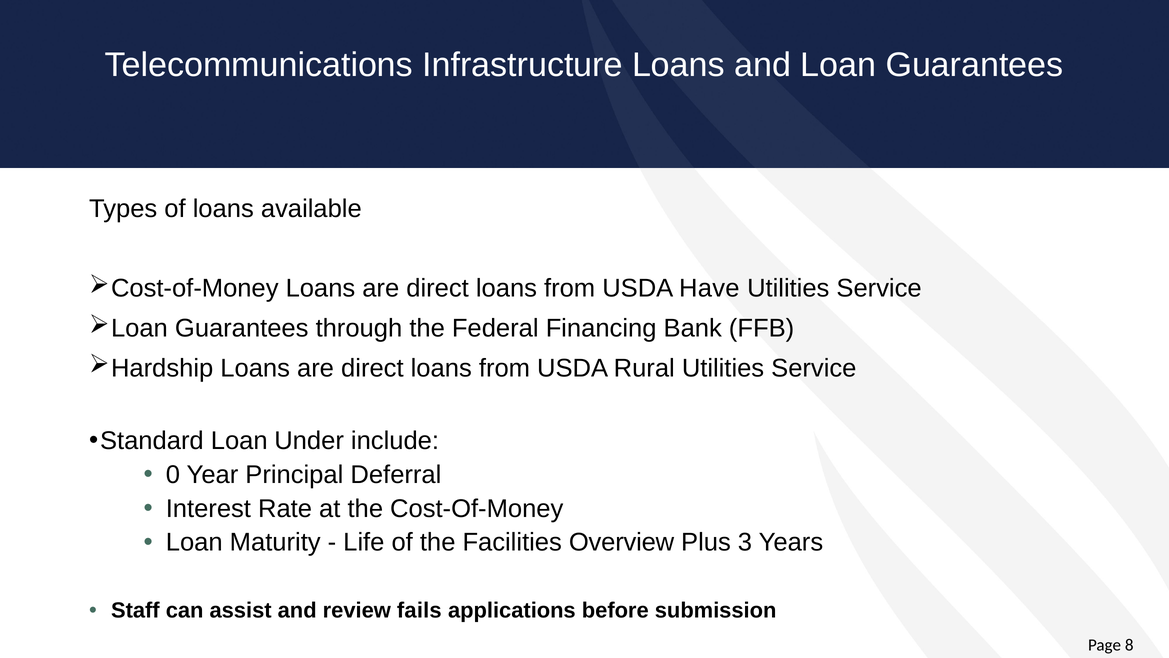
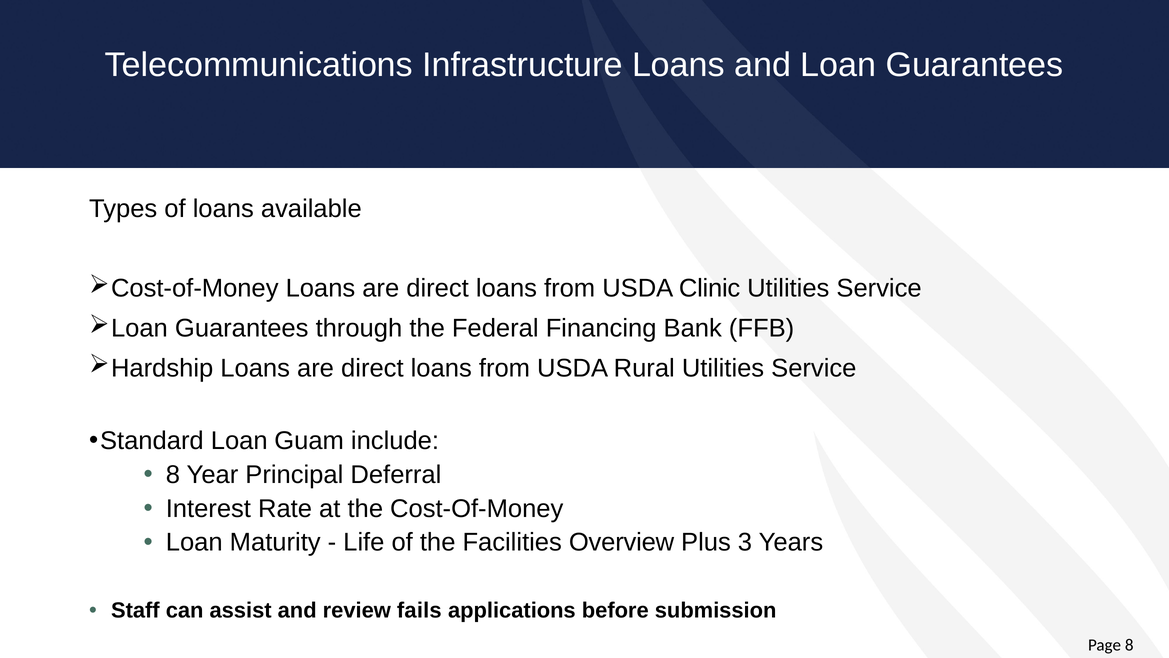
Have: Have -> Clinic
Under: Under -> Guam
0 at (173, 474): 0 -> 8
